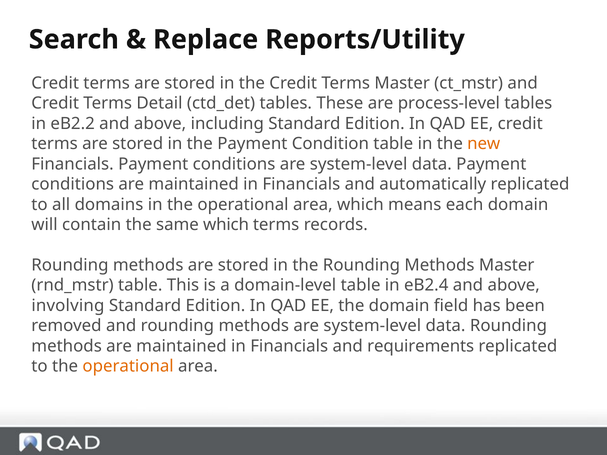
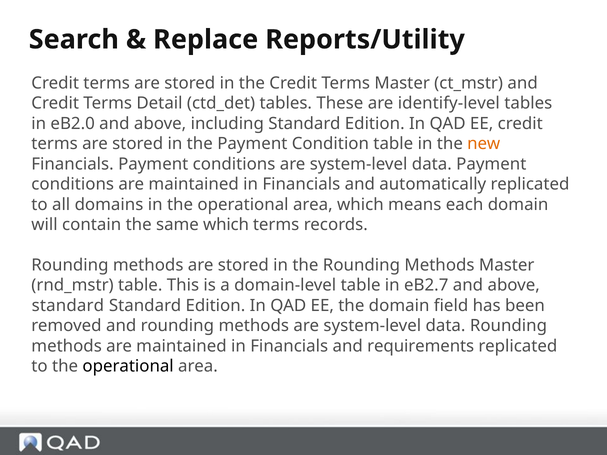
process-level: process-level -> identify-level
eB2.2: eB2.2 -> eB2.0
eB2.4: eB2.4 -> eB2.7
involving at (68, 306): involving -> standard
operational at (128, 367) colour: orange -> black
